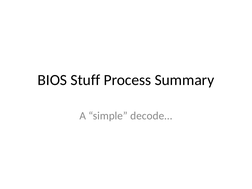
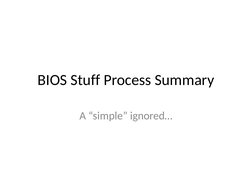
decode…: decode… -> ignored…
